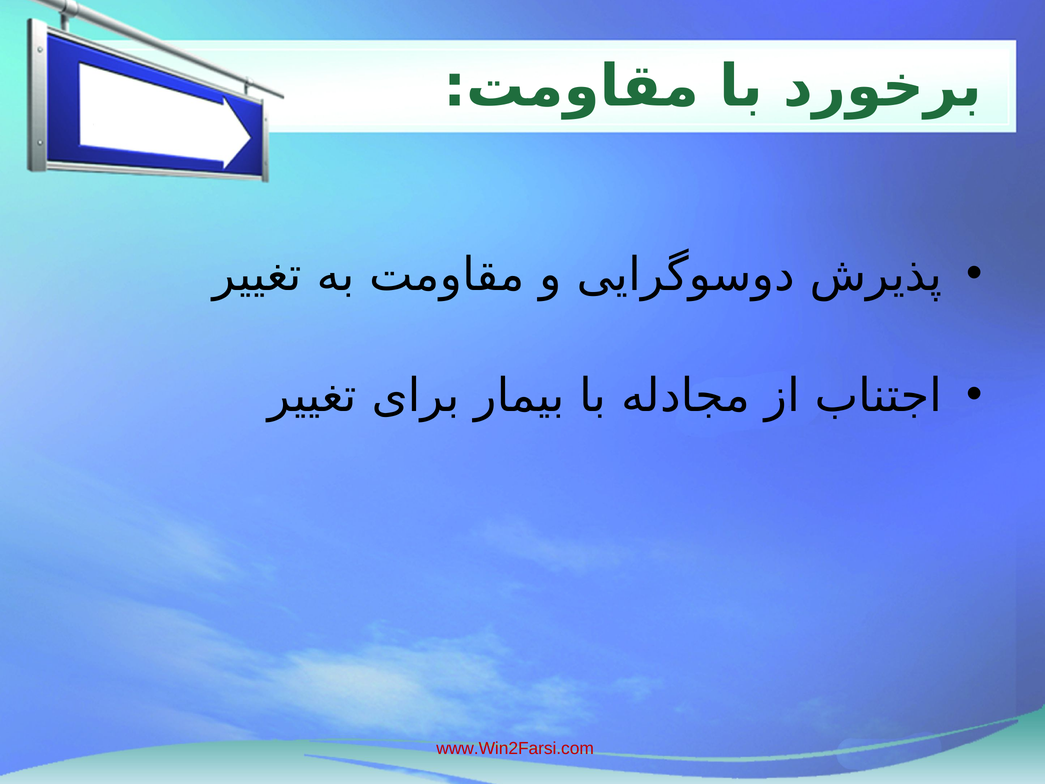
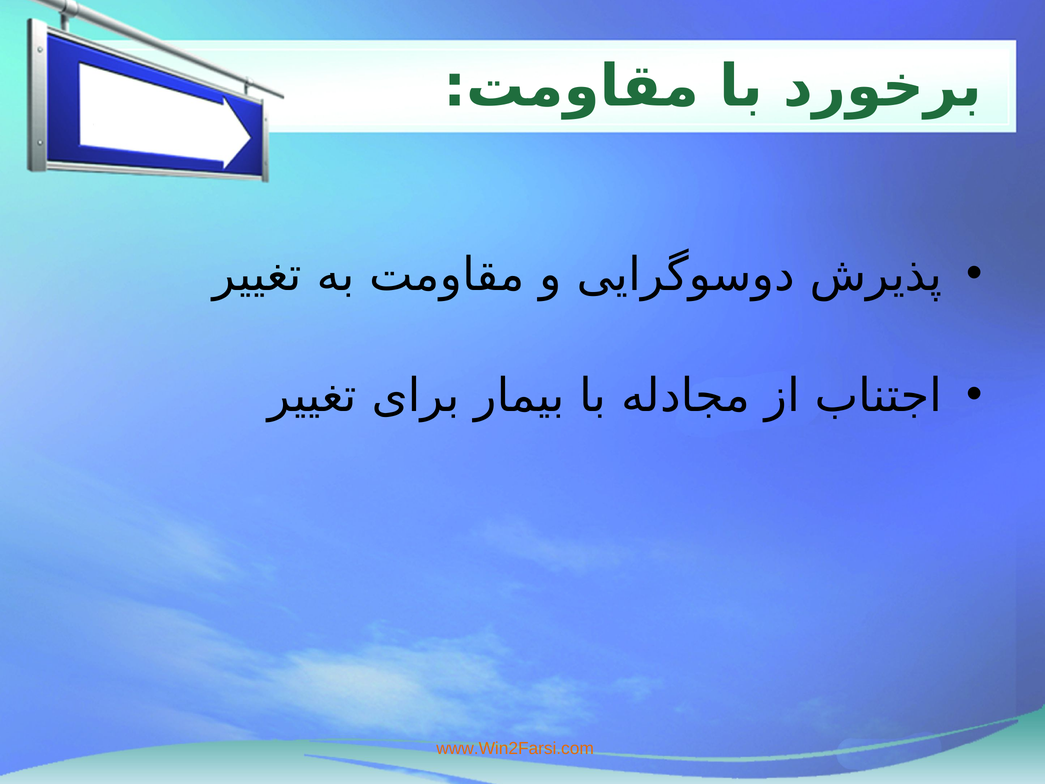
www.Win2Farsi.com colour: red -> orange
